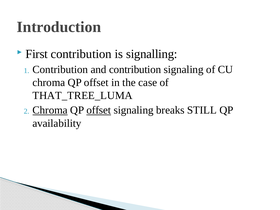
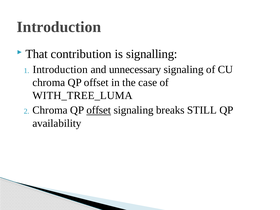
First: First -> That
Contribution at (60, 69): Contribution -> Introduction
and contribution: contribution -> unnecessary
THAT_TREE_LUMA: THAT_TREE_LUMA -> WITH_TREE_LUMA
Chroma at (50, 110) underline: present -> none
